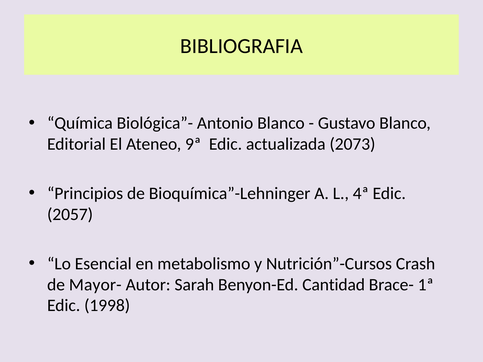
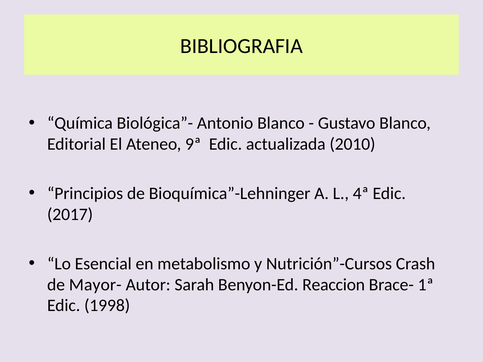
2073: 2073 -> 2010
2057: 2057 -> 2017
Cantidad: Cantidad -> Reaccion
